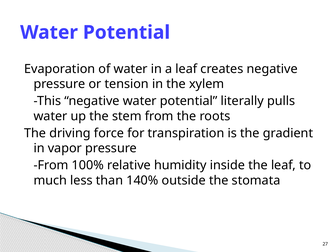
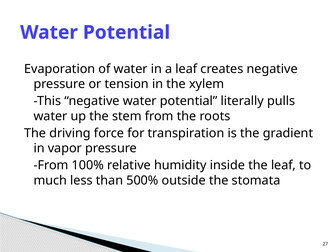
140%: 140% -> 500%
